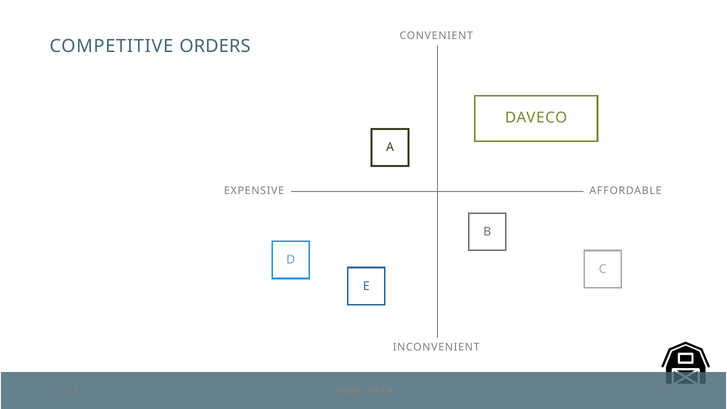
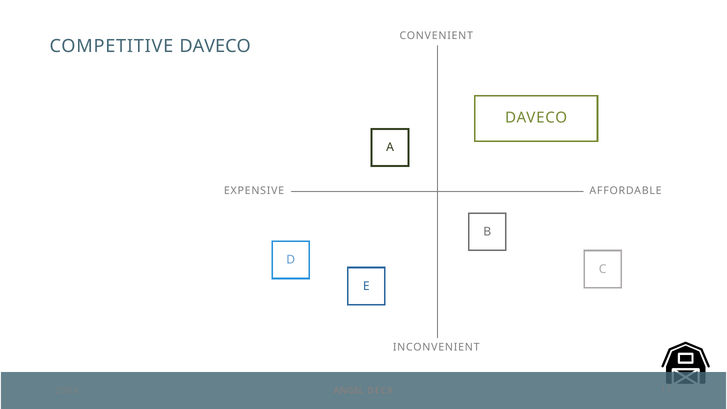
COMPETITIVE ORDERS: ORDERS -> DAVECO
